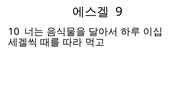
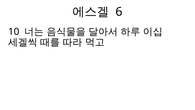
9: 9 -> 6
